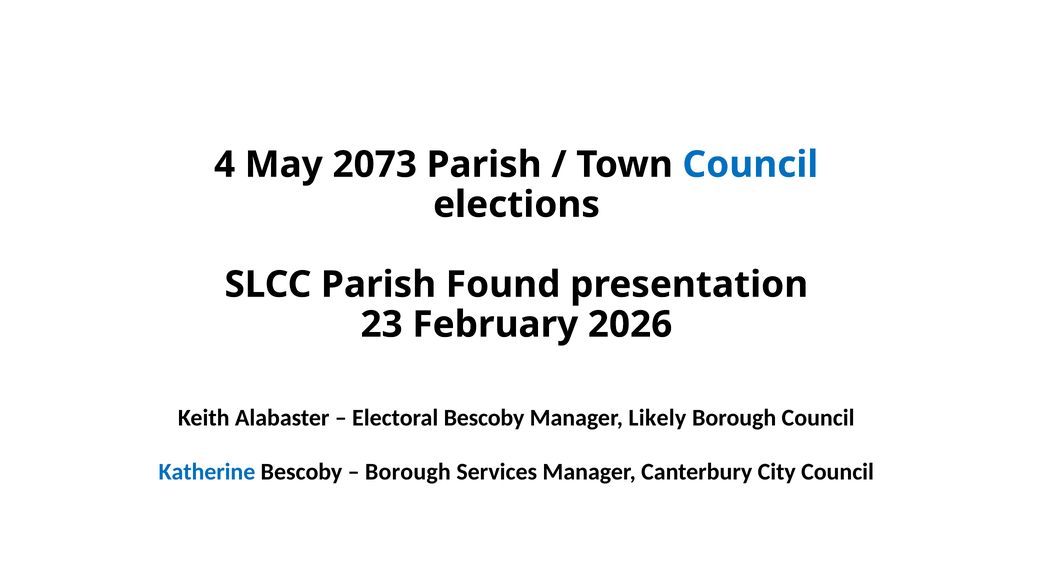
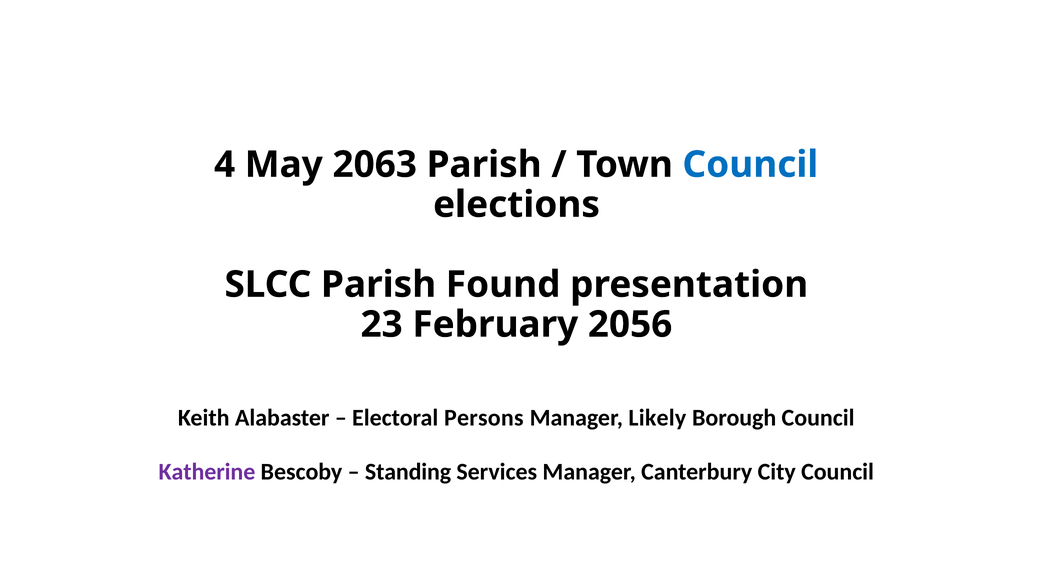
2073: 2073 -> 2063
2026: 2026 -> 2056
Electoral Bescoby: Bescoby -> Persons
Katherine colour: blue -> purple
Borough at (408, 472): Borough -> Standing
